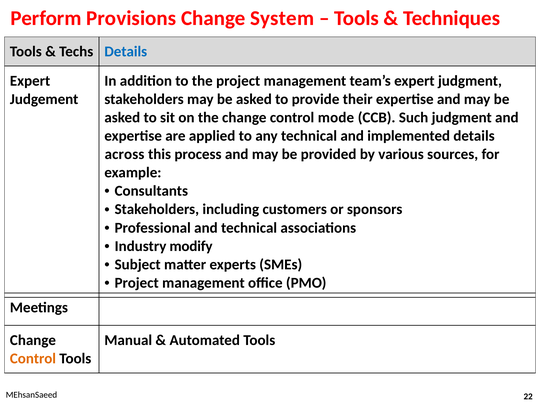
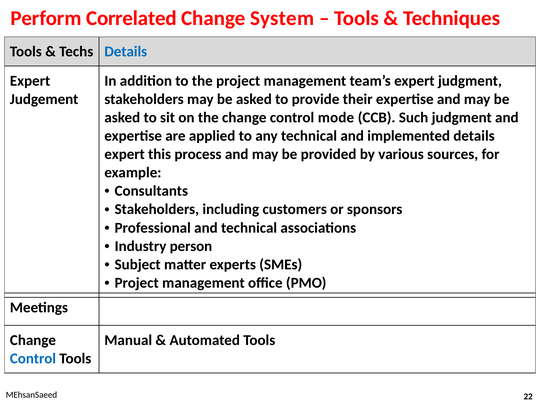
Provisions: Provisions -> Correlated
across at (124, 154): across -> expert
modify: modify -> person
Control at (33, 359) colour: orange -> blue
